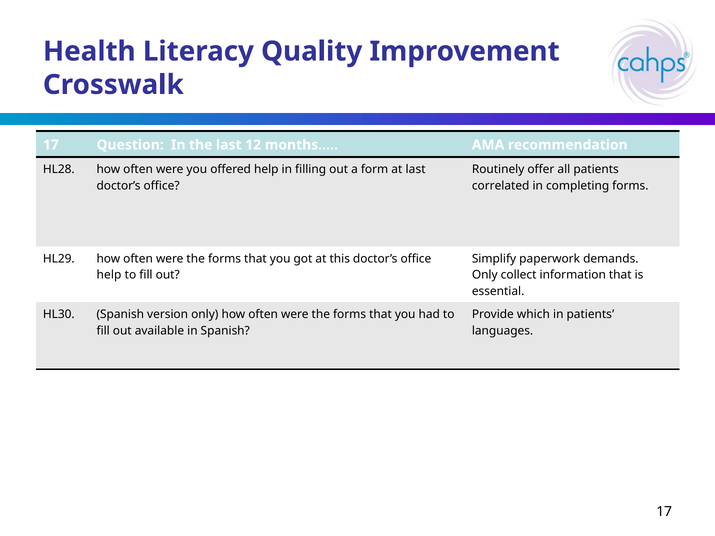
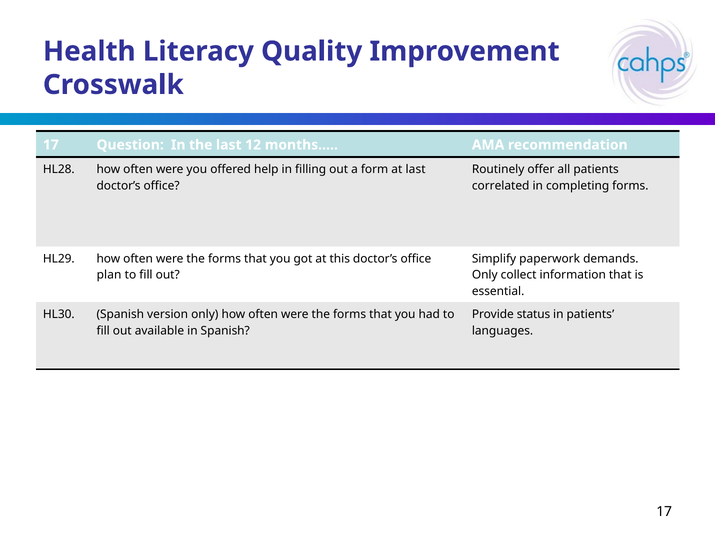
help at (109, 275): help -> plan
which: which -> status
